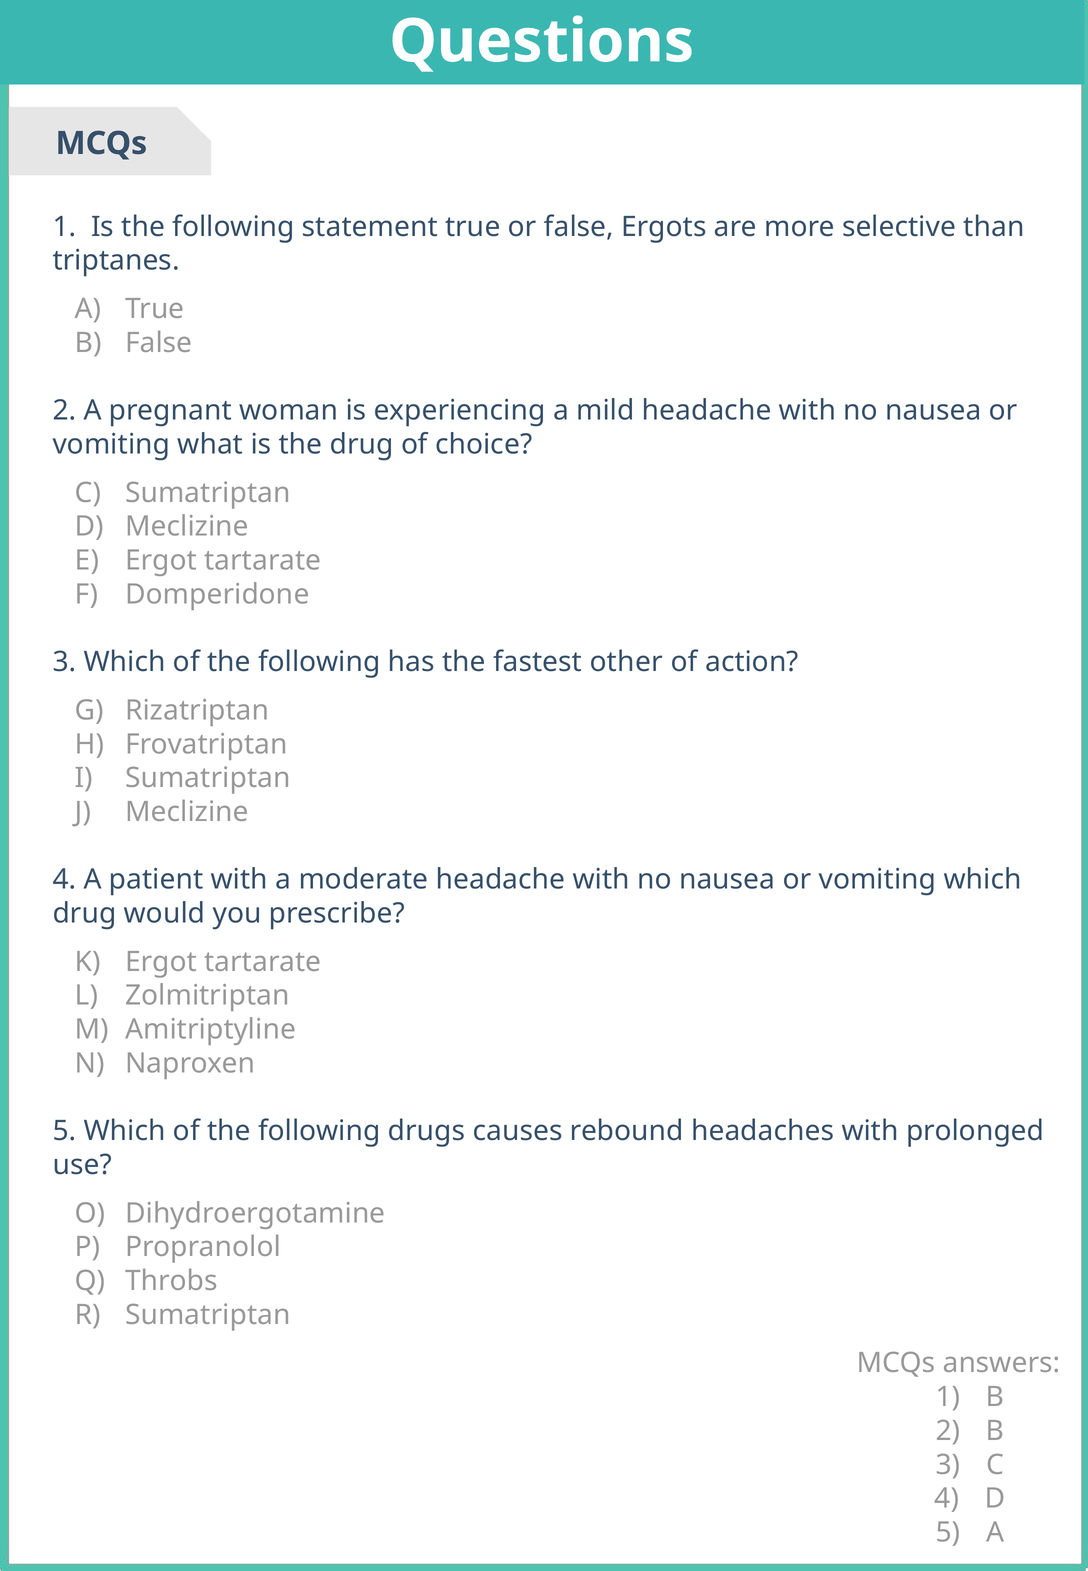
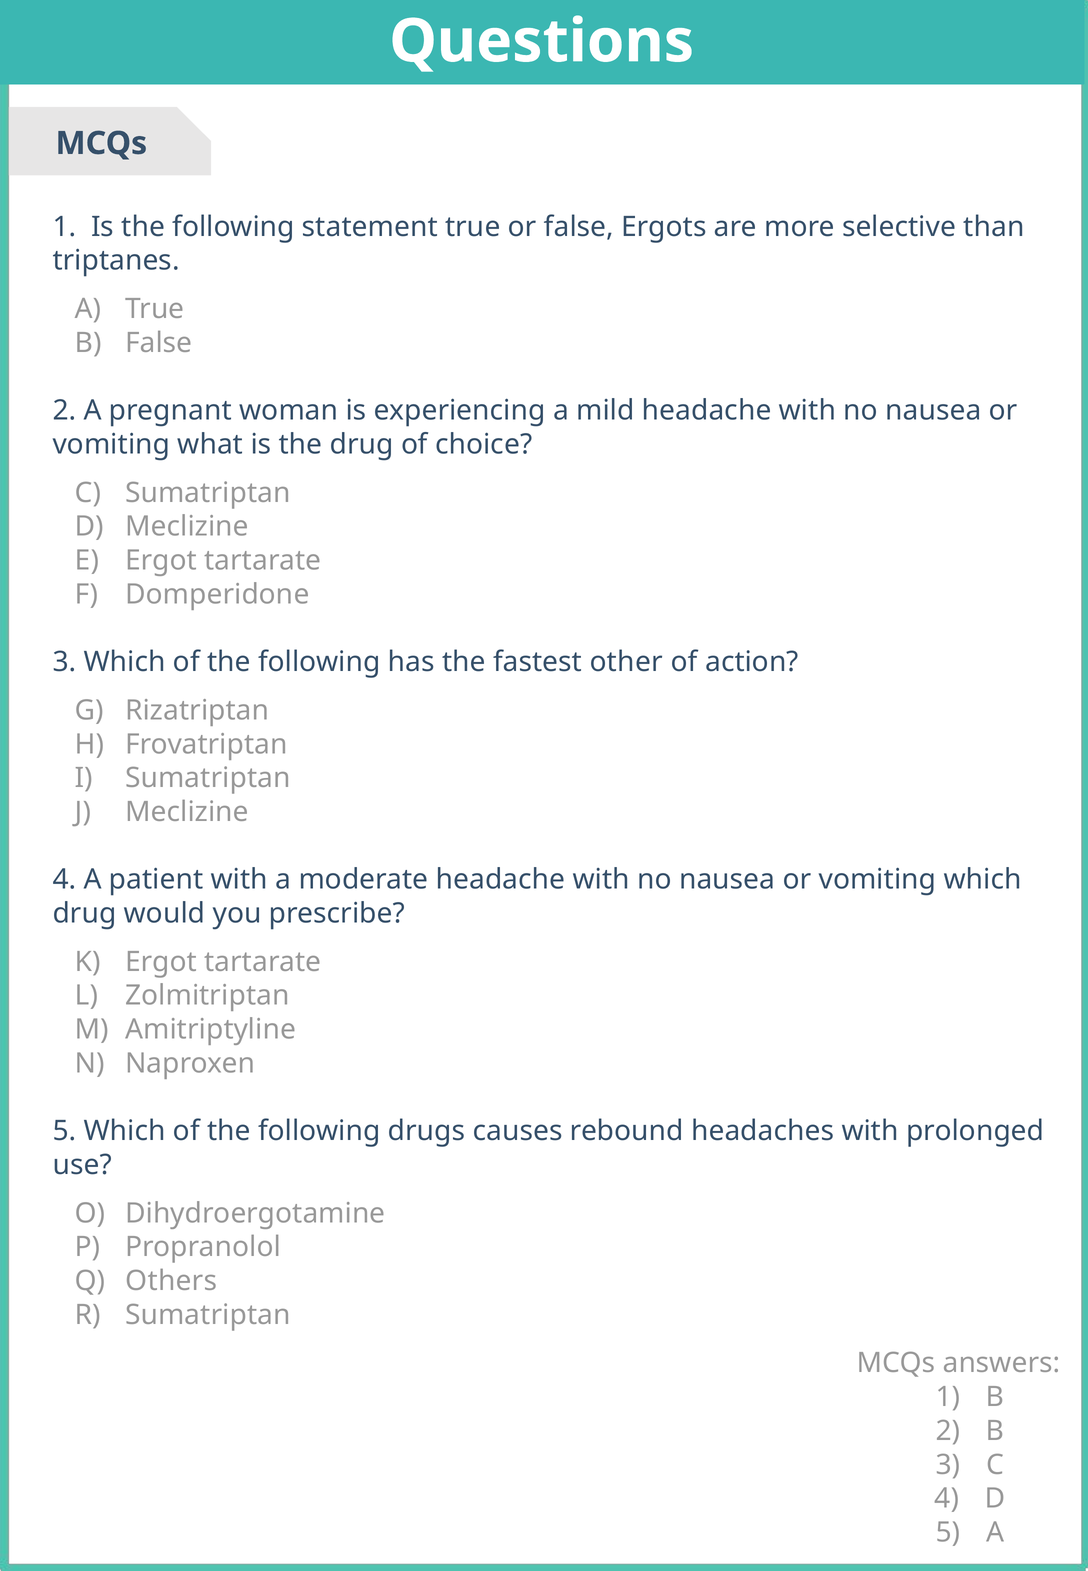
Throbs: Throbs -> Others
